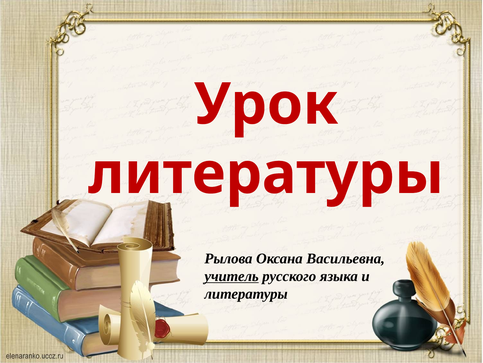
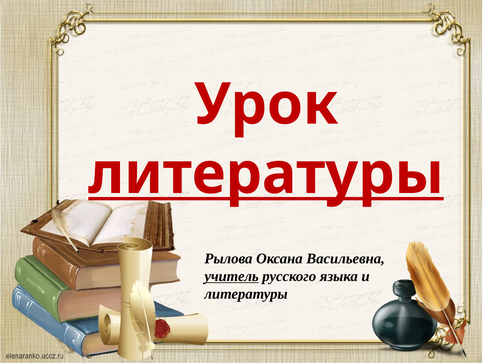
литературы at (266, 174) underline: none -> present
